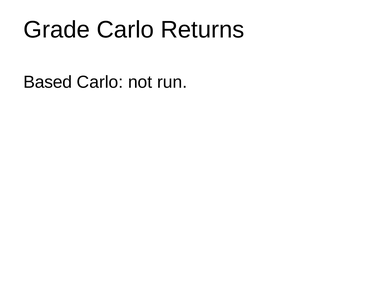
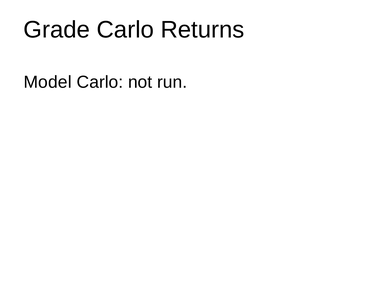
Based: Based -> Model
